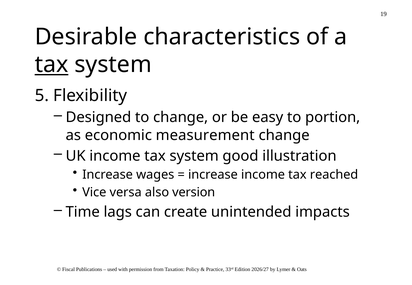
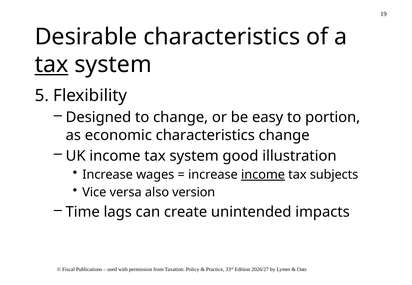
economic measurement: measurement -> characteristics
income at (263, 175) underline: none -> present
reached: reached -> subjects
